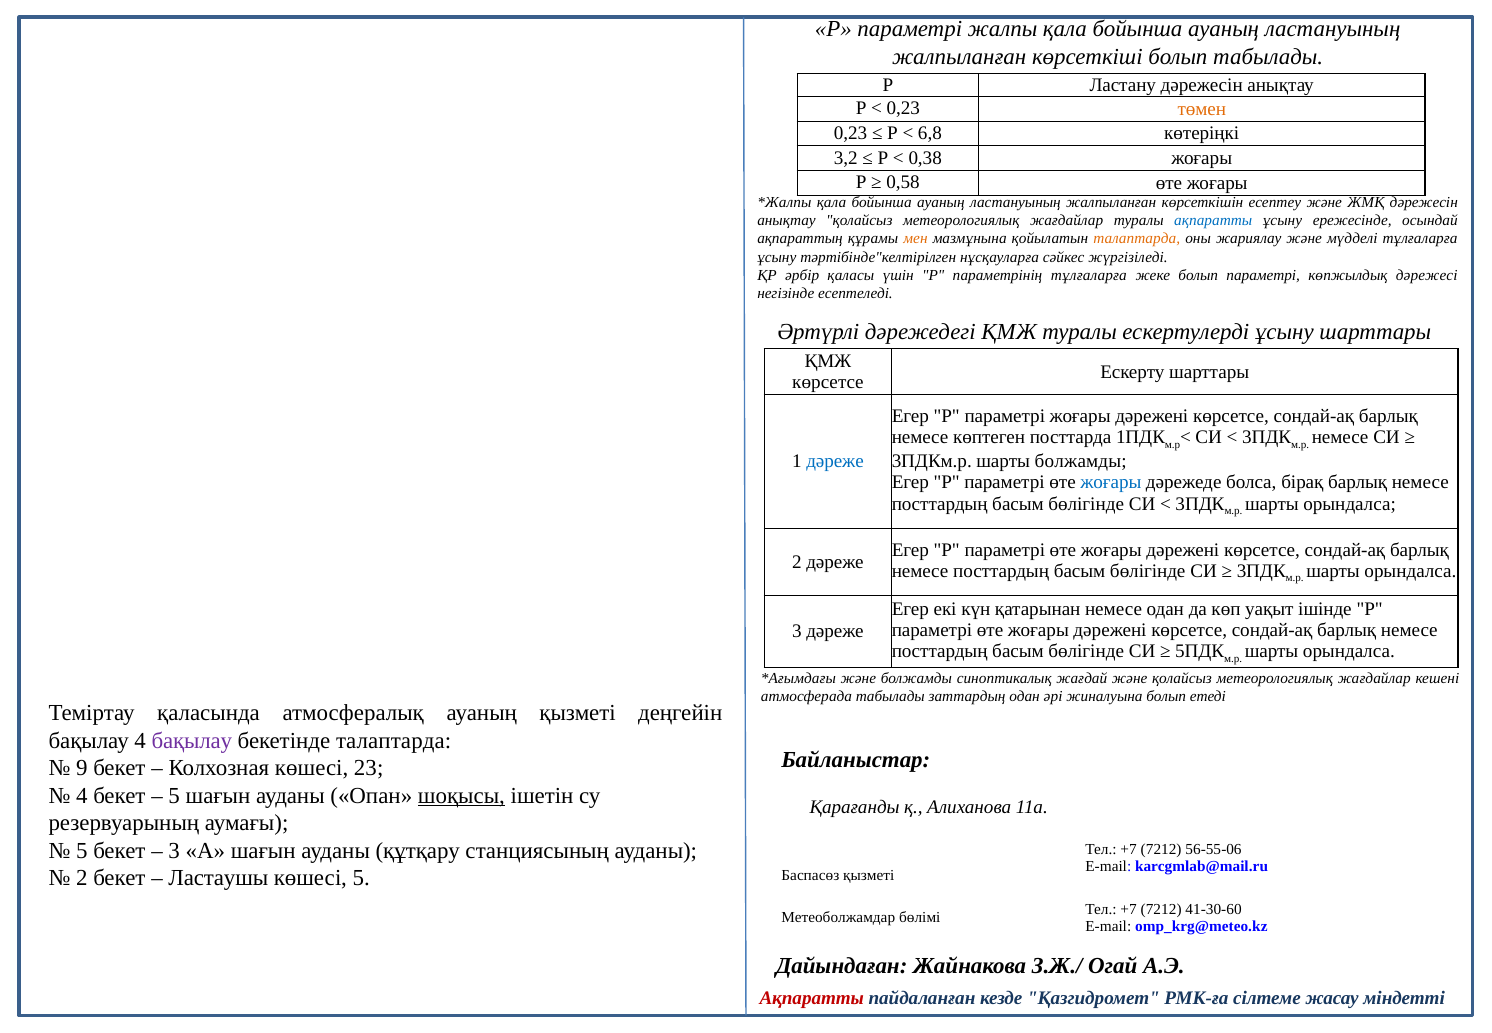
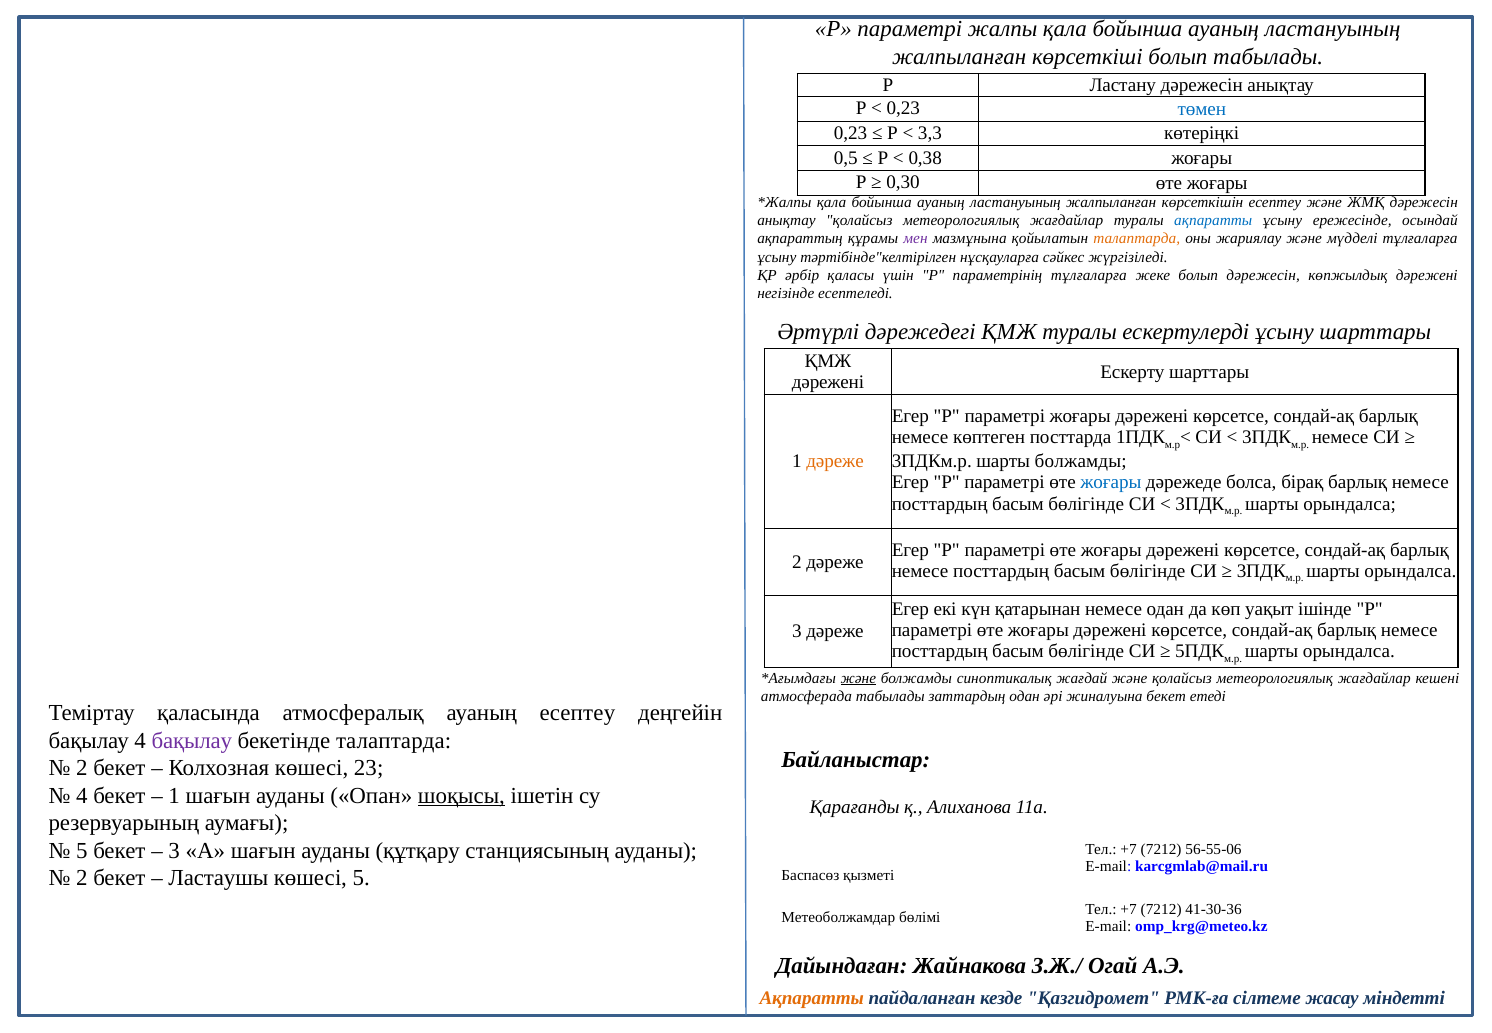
төмен colour: orange -> blue
6,8: 6,8 -> 3,3
3,2: 3,2 -> 0,5
0,58: 0,58 -> 0,30
мен colour: orange -> purple
болып параметрі: параметрі -> дәрежесін
көпжылдық дәрежесі: дәрежесі -> дәрежені
көрсетсе at (828, 382): көрсетсе -> дәрежені
дәреже at (835, 462) colour: blue -> orange
және at (858, 678) underline: none -> present
жиналуына болып: болып -> бекет
ауаның қызметі: қызметі -> есептеу
9 at (82, 768): 9 -> 2
5 at (174, 796): 5 -> 1
41-30-60: 41-30-60 -> 41-30-36
Ақпаратты at (812, 998) colour: red -> orange
